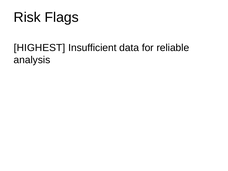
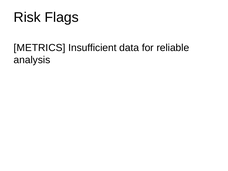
HIGHEST: HIGHEST -> METRICS
